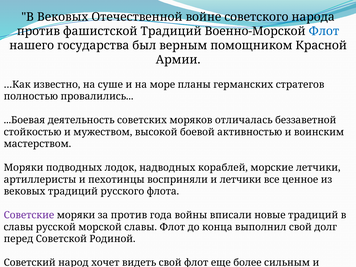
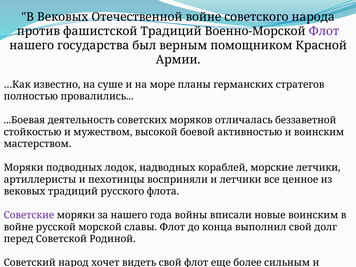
Флот at (324, 31) colour: blue -> purple
за против: против -> нашего
новые традиций: традиций -> воинским
славы at (19, 227): славы -> войне
